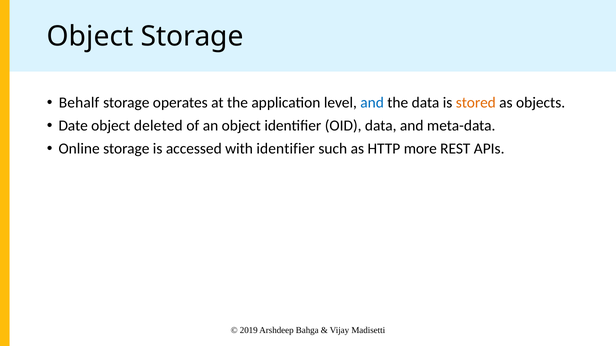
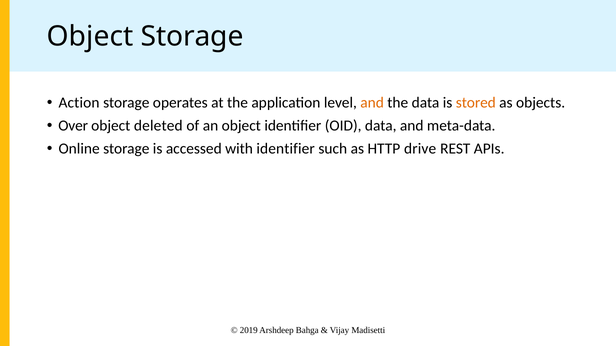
Behalf: Behalf -> Action
and at (372, 103) colour: blue -> orange
Date: Date -> Over
more: more -> drive
